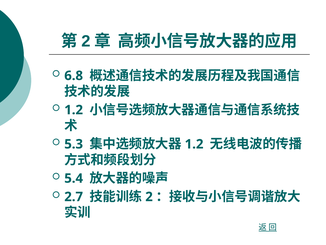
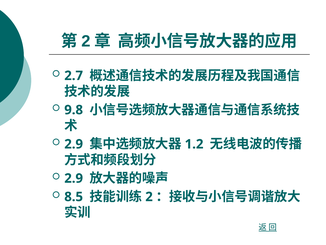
6.8: 6.8 -> 2.7
1.2 at (74, 110): 1.2 -> 9.8
5.3 at (74, 144): 5.3 -> 2.9
5.4 at (74, 178): 5.4 -> 2.9
2.7: 2.7 -> 8.5
